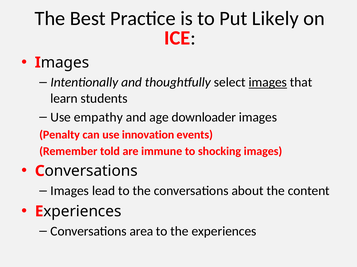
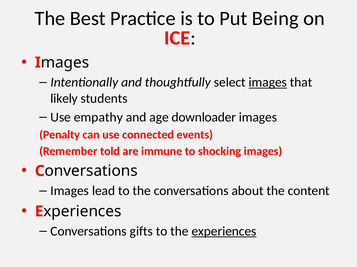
Likely: Likely -> Being
learn: learn -> likely
innovation: innovation -> connected
area: area -> gifts
experiences underline: none -> present
